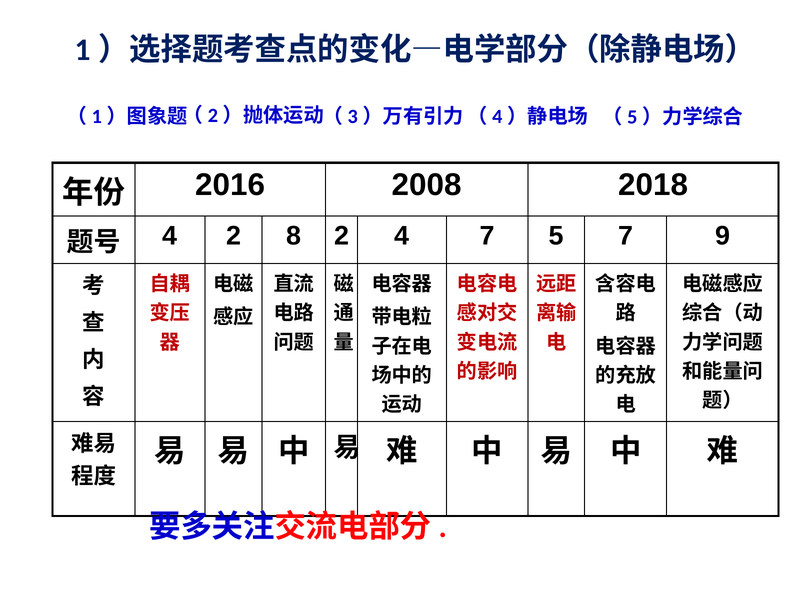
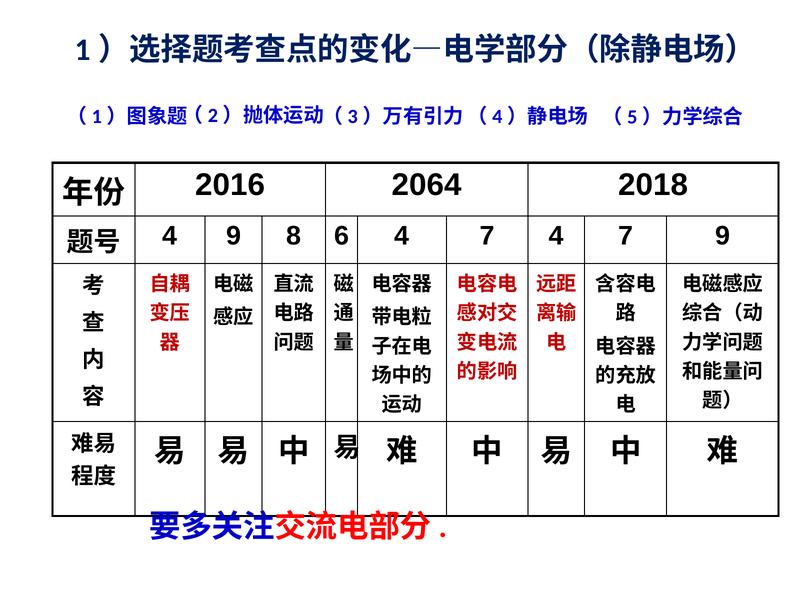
2008: 2008 -> 2064
4 2: 2 -> 9
8 2: 2 -> 6
7 5: 5 -> 4
